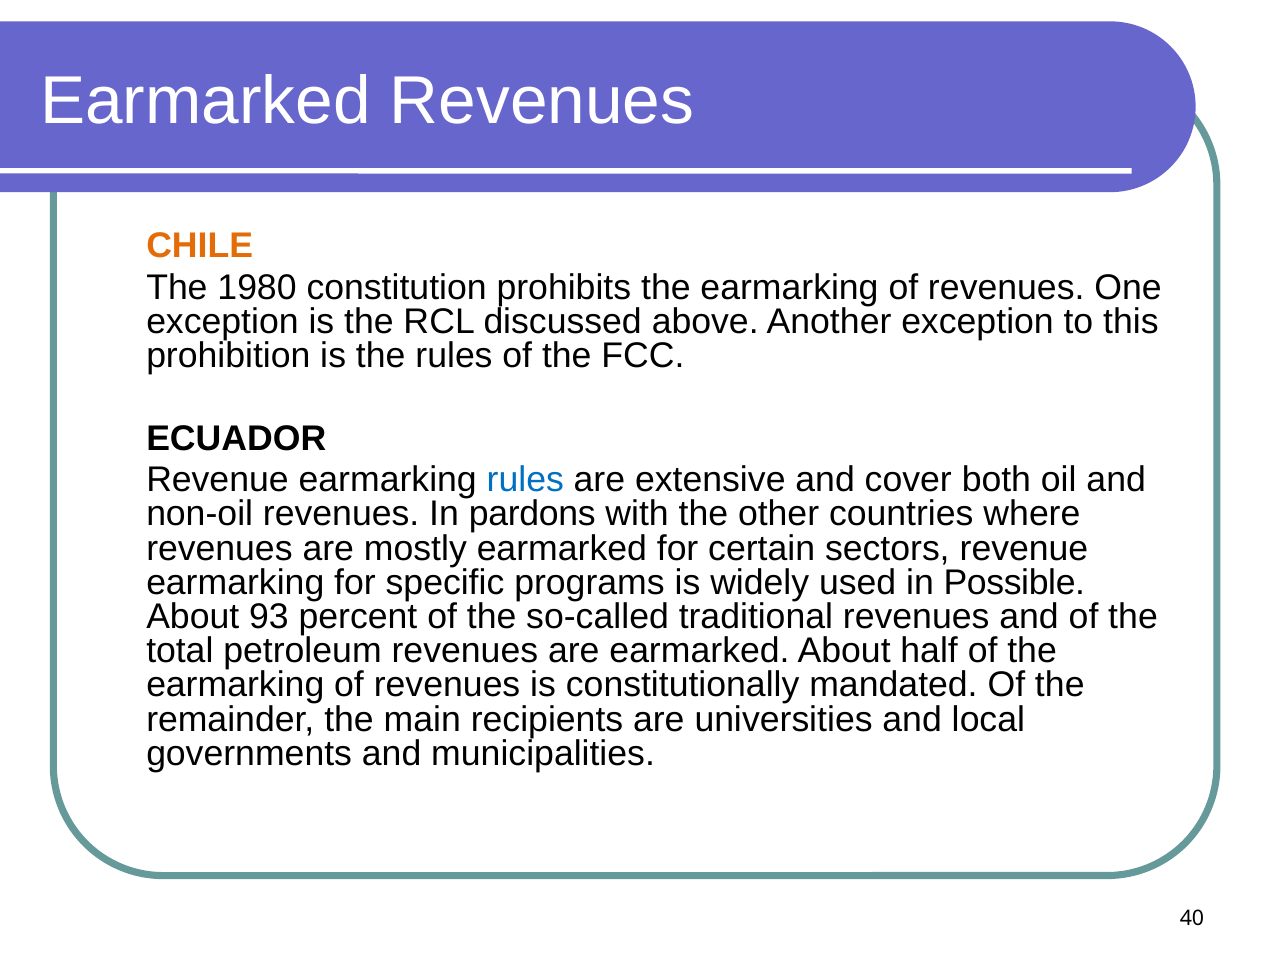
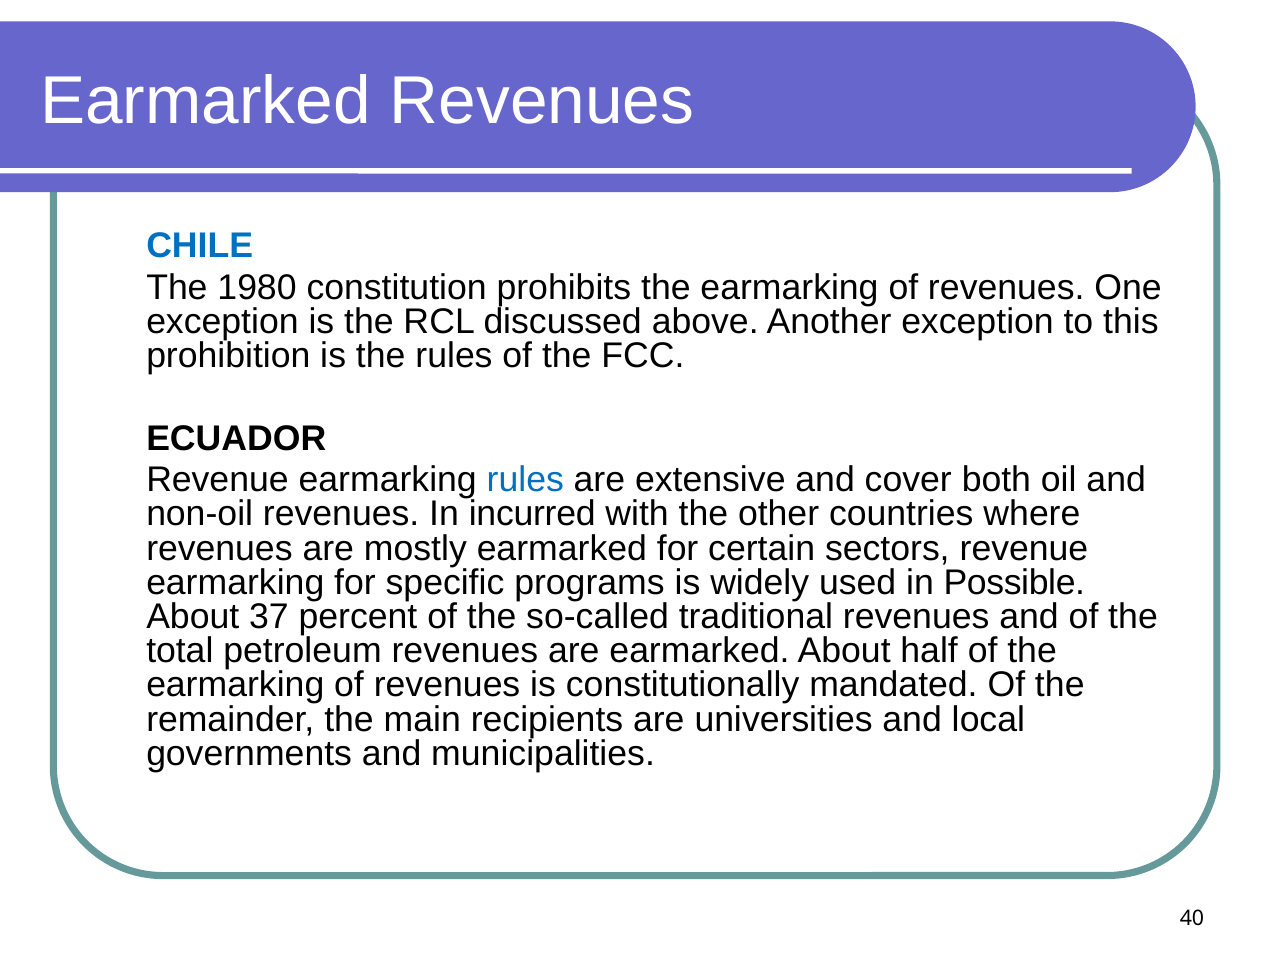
CHILE colour: orange -> blue
pardons: pardons -> incurred
93: 93 -> 37
